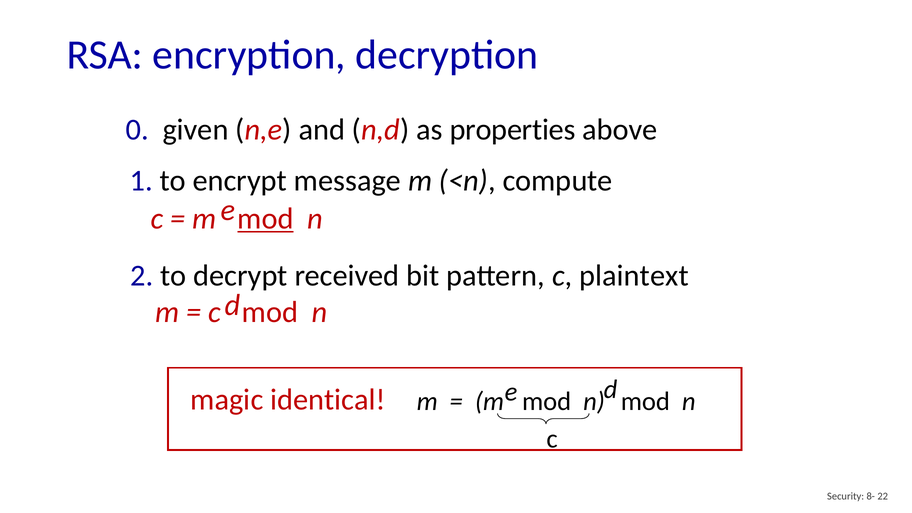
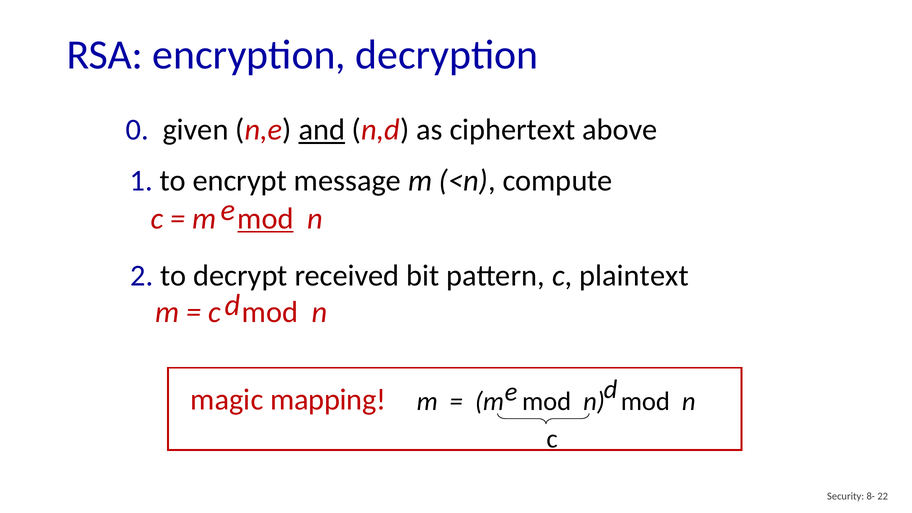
and underline: none -> present
properties: properties -> ciphertext
identical: identical -> mapping
